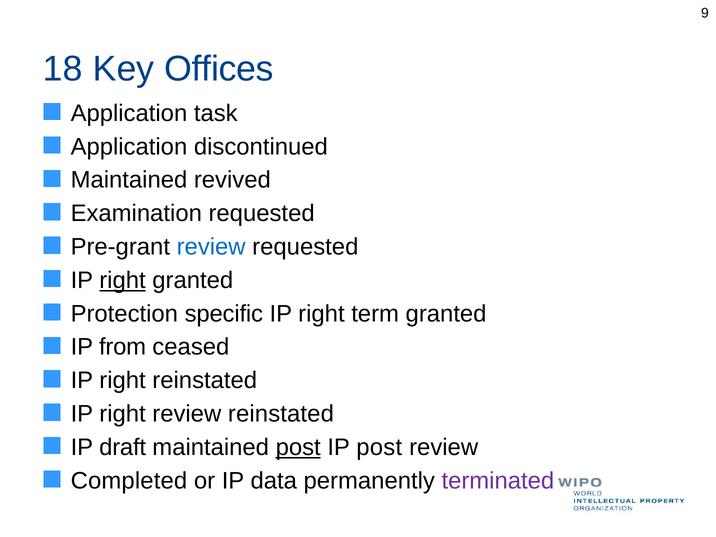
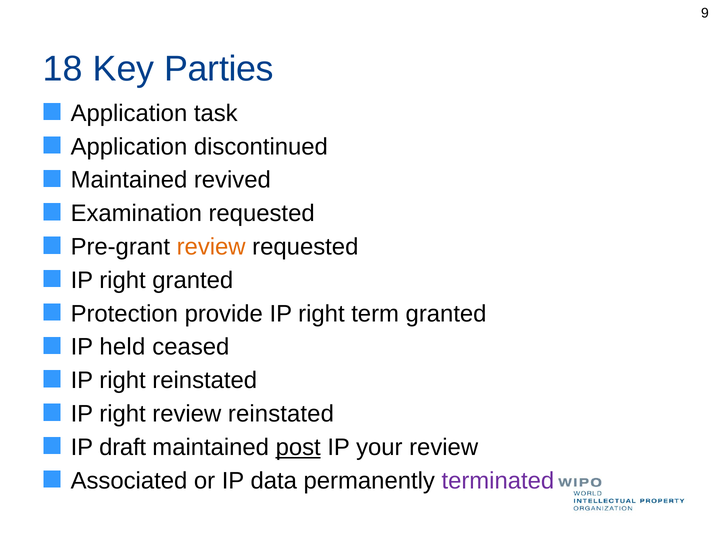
Offices: Offices -> Parties
review at (211, 247) colour: blue -> orange
right at (123, 280) underline: present -> none
specific: specific -> provide
from: from -> held
IP post: post -> your
Completed: Completed -> Associated
